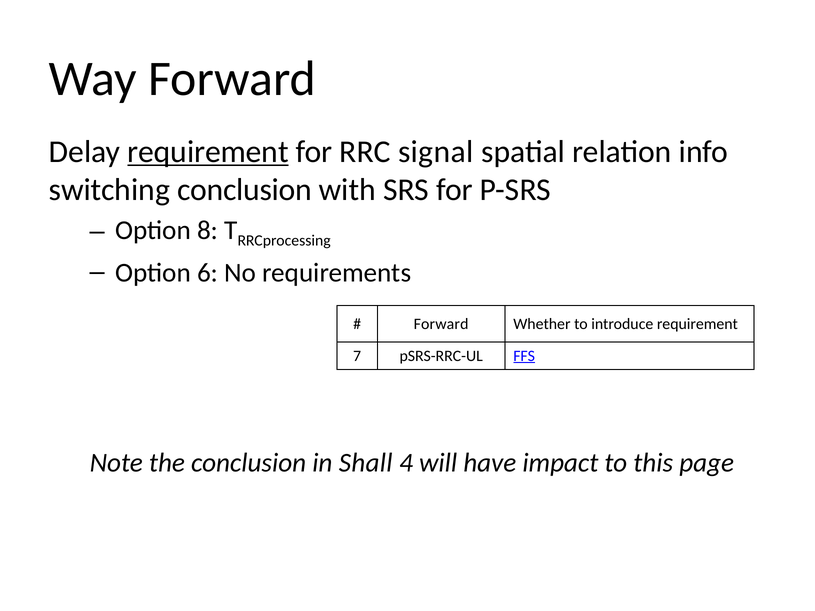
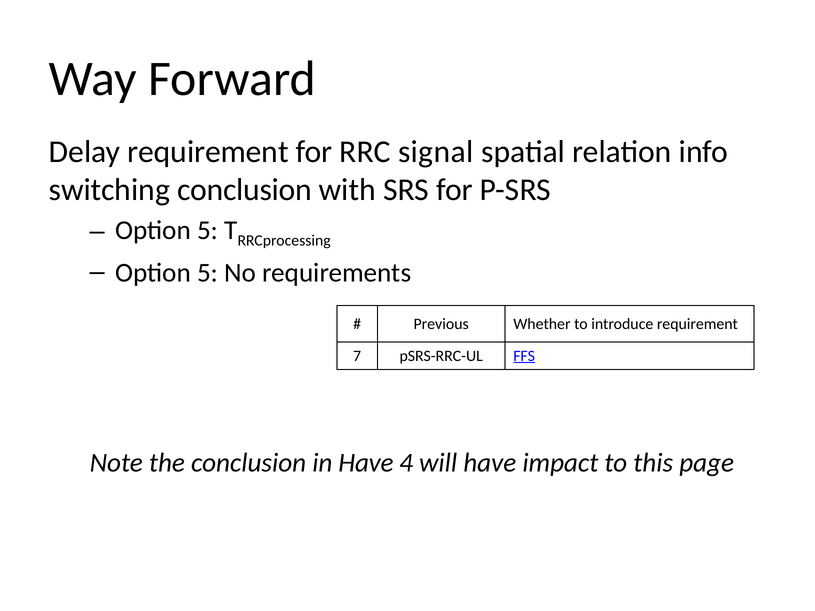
requirement at (208, 152) underline: present -> none
8 at (208, 230): 8 -> 5
6 at (208, 273): 6 -> 5
Forward at (441, 324): Forward -> Previous
in Shall: Shall -> Have
